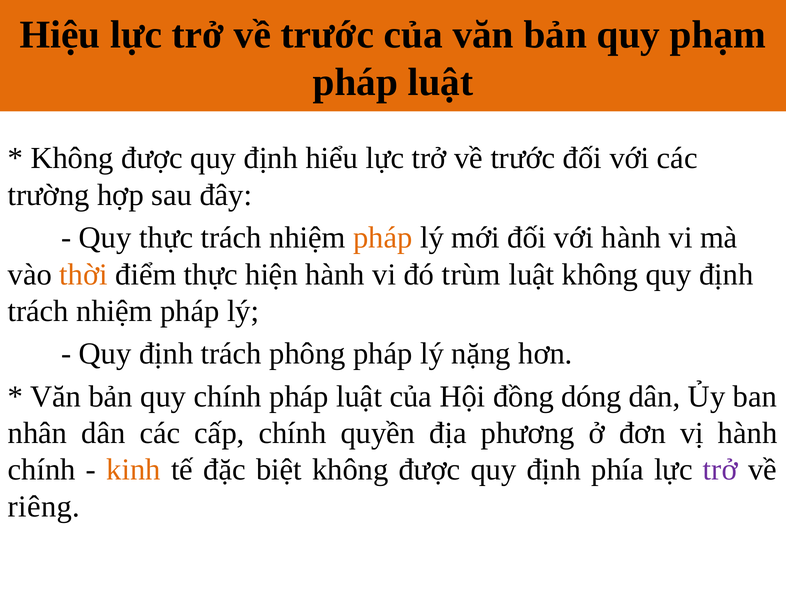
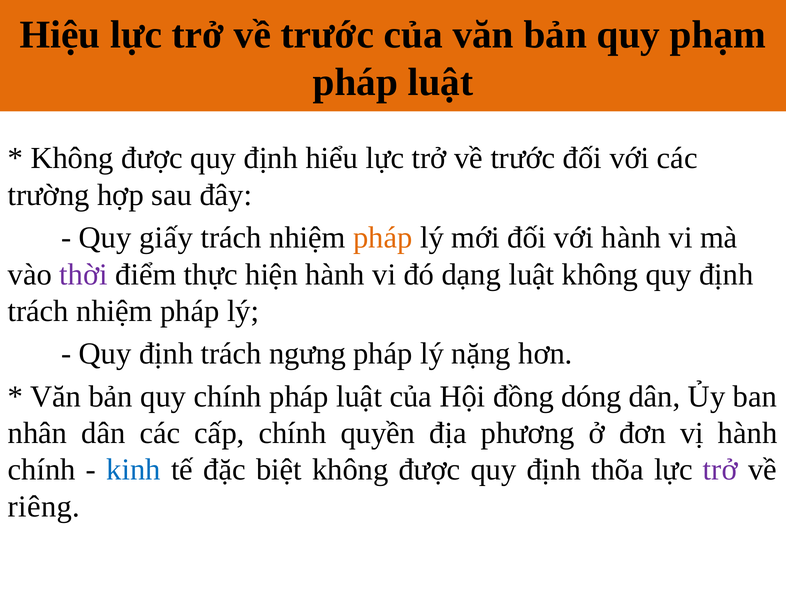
Quy thực: thực -> giấy
thời colour: orange -> purple
trùm: trùm -> dạng
phông: phông -> ngưng
kinh colour: orange -> blue
phía: phía -> thõa
